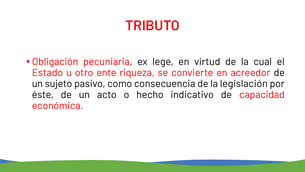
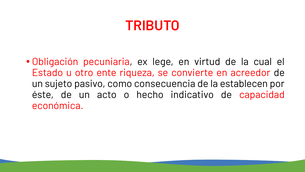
legislación: legislación -> establecen
